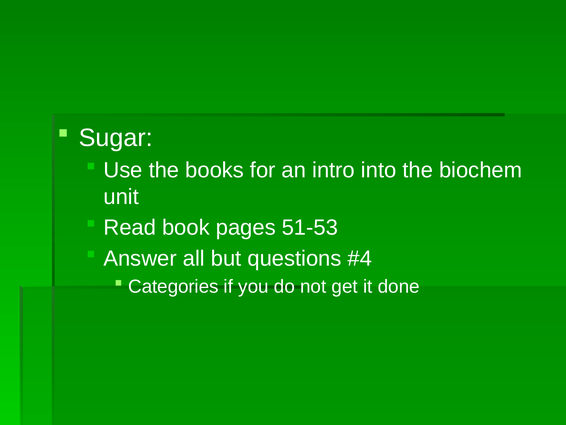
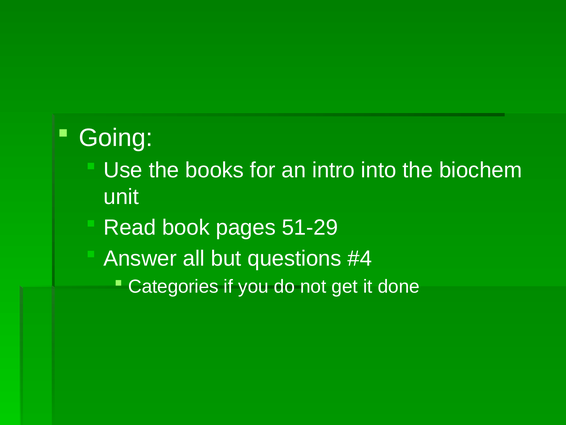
Sugar: Sugar -> Going
51-53: 51-53 -> 51-29
